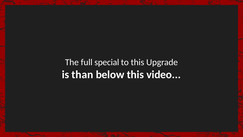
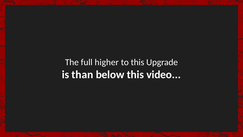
special: special -> higher
